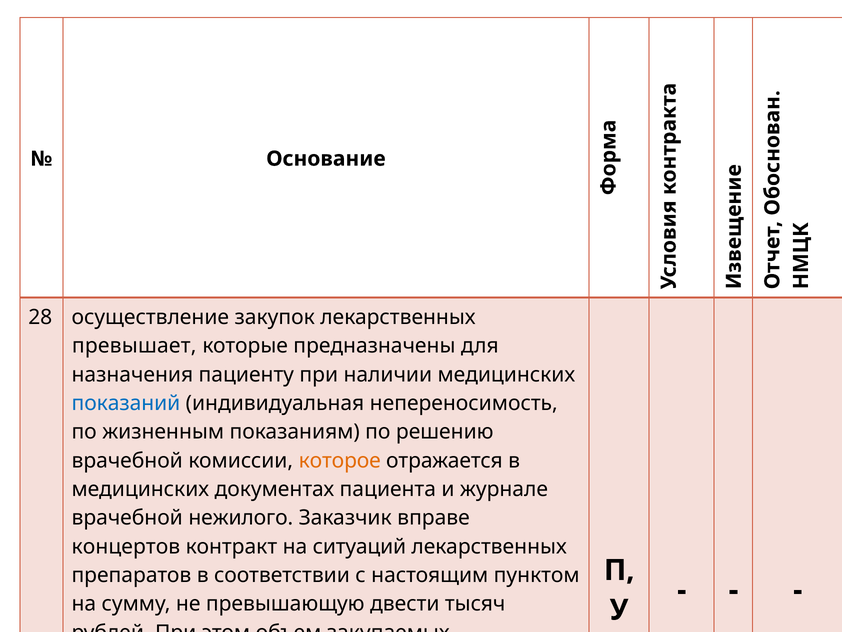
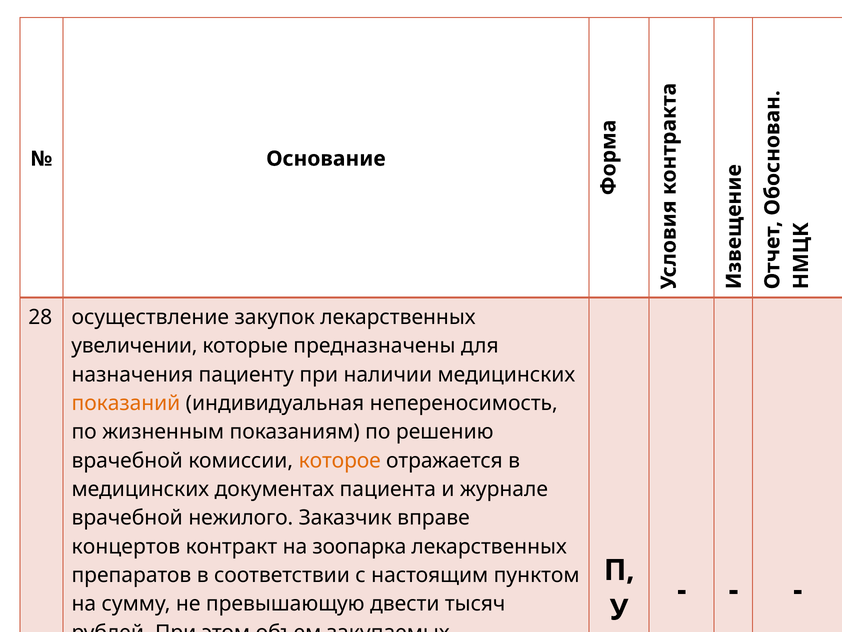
превышает: превышает -> увеличении
показаний colour: blue -> orange
ситуаций: ситуаций -> зоопарка
